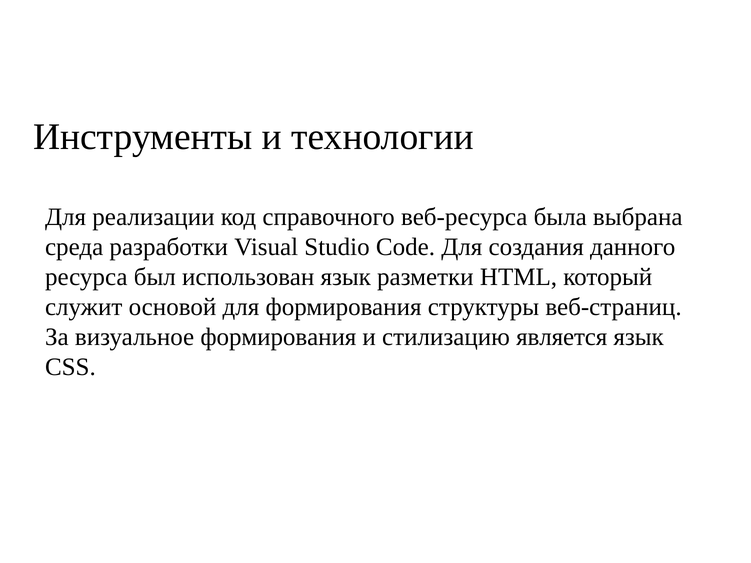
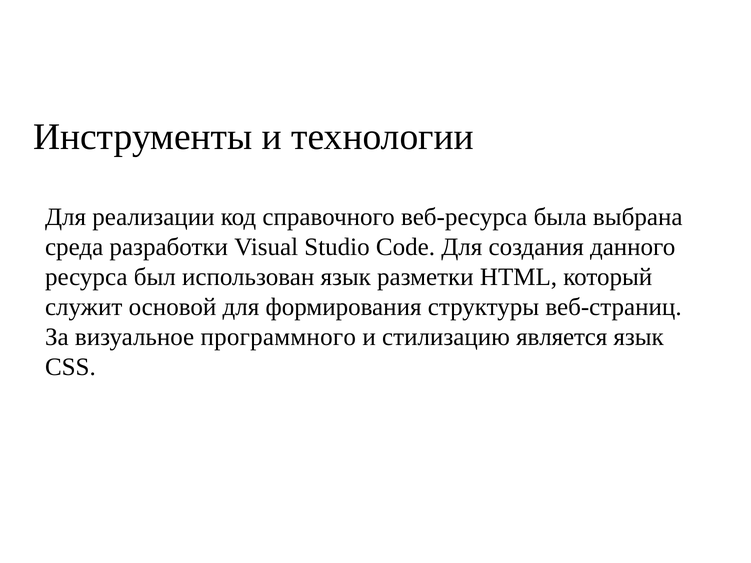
визуальное формирования: формирования -> программного
